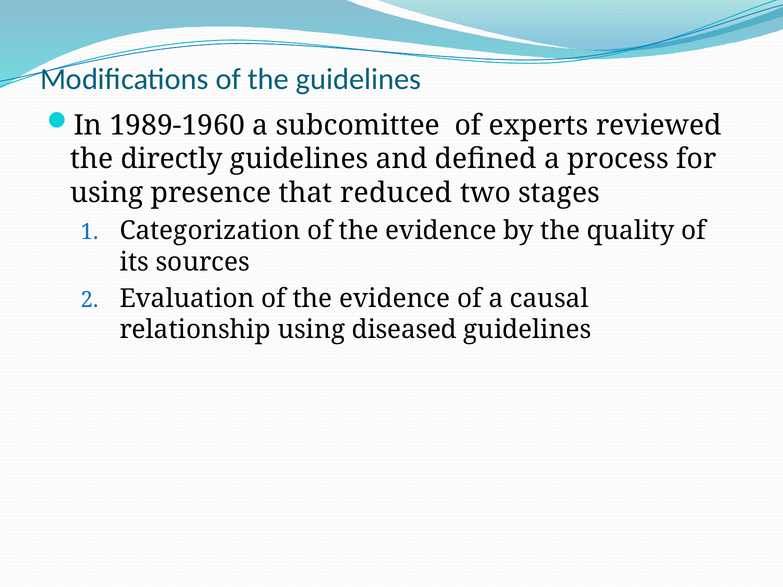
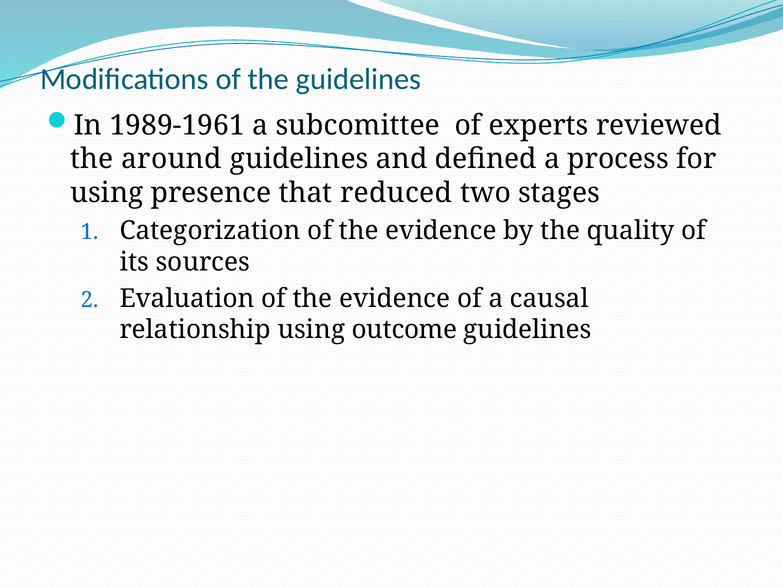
1989-1960: 1989-1960 -> 1989-1961
directly: directly -> around
diseased: diseased -> outcome
